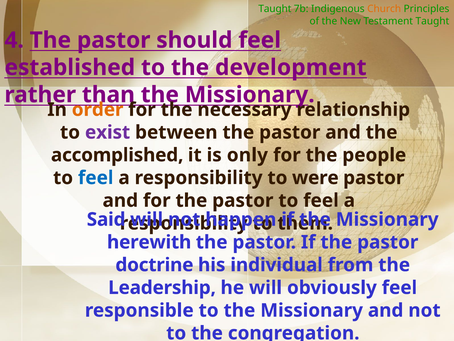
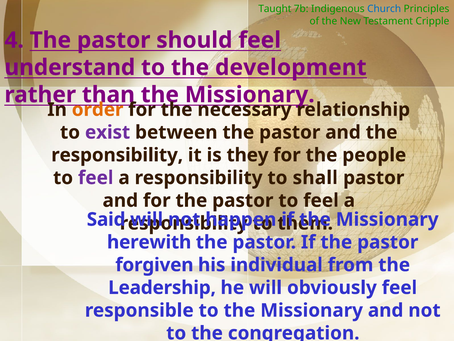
Church colour: orange -> blue
Testament Taught: Taught -> Cripple
established: established -> understand
accomplished at (117, 155): accomplished -> responsibility
only: only -> they
feel at (96, 178) colour: blue -> purple
were: were -> shall
doctrine: doctrine -> forgiven
